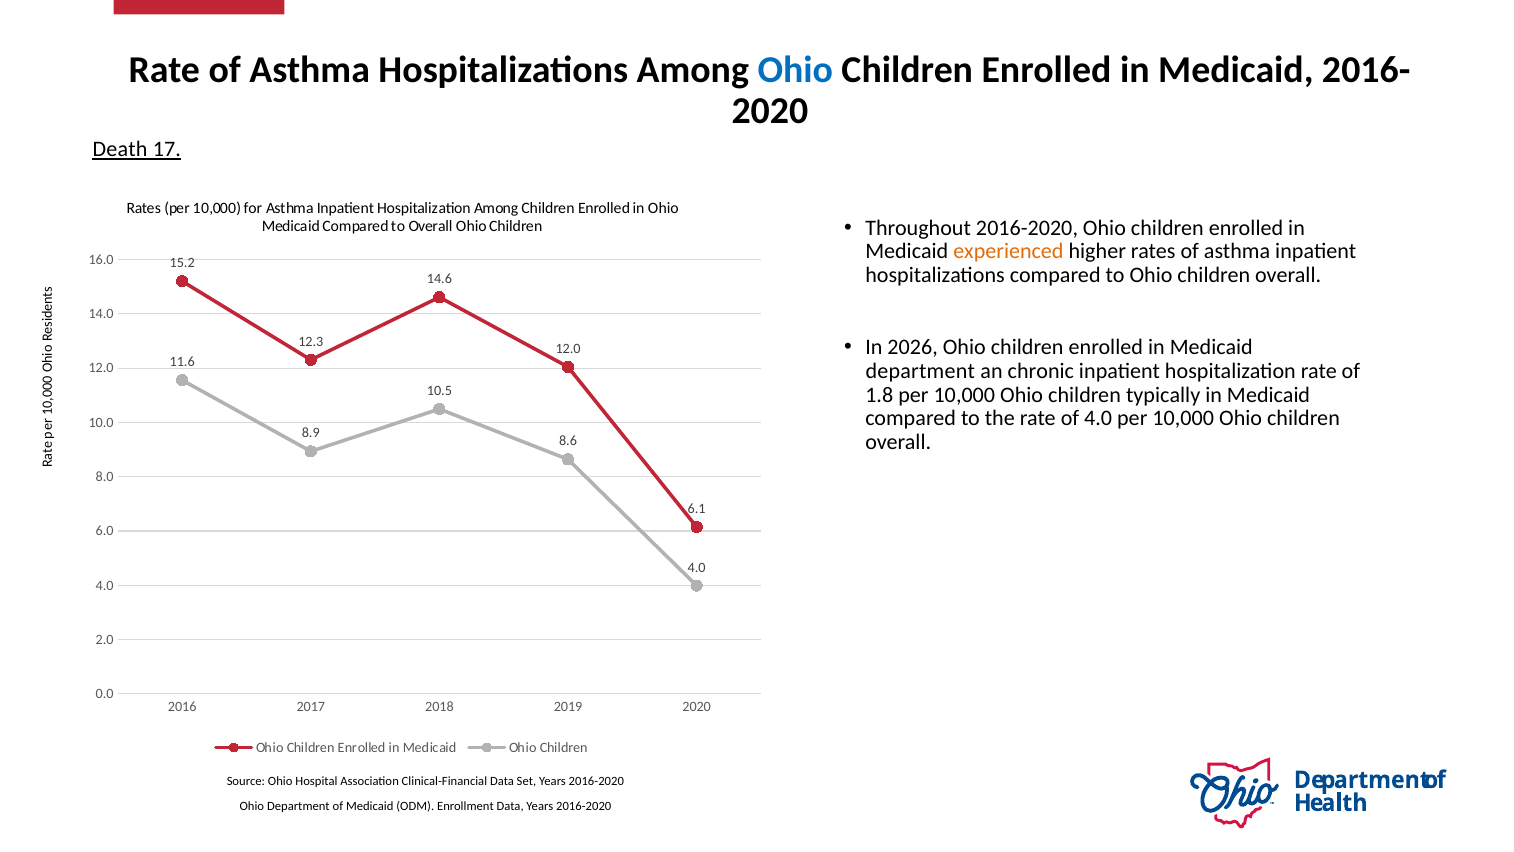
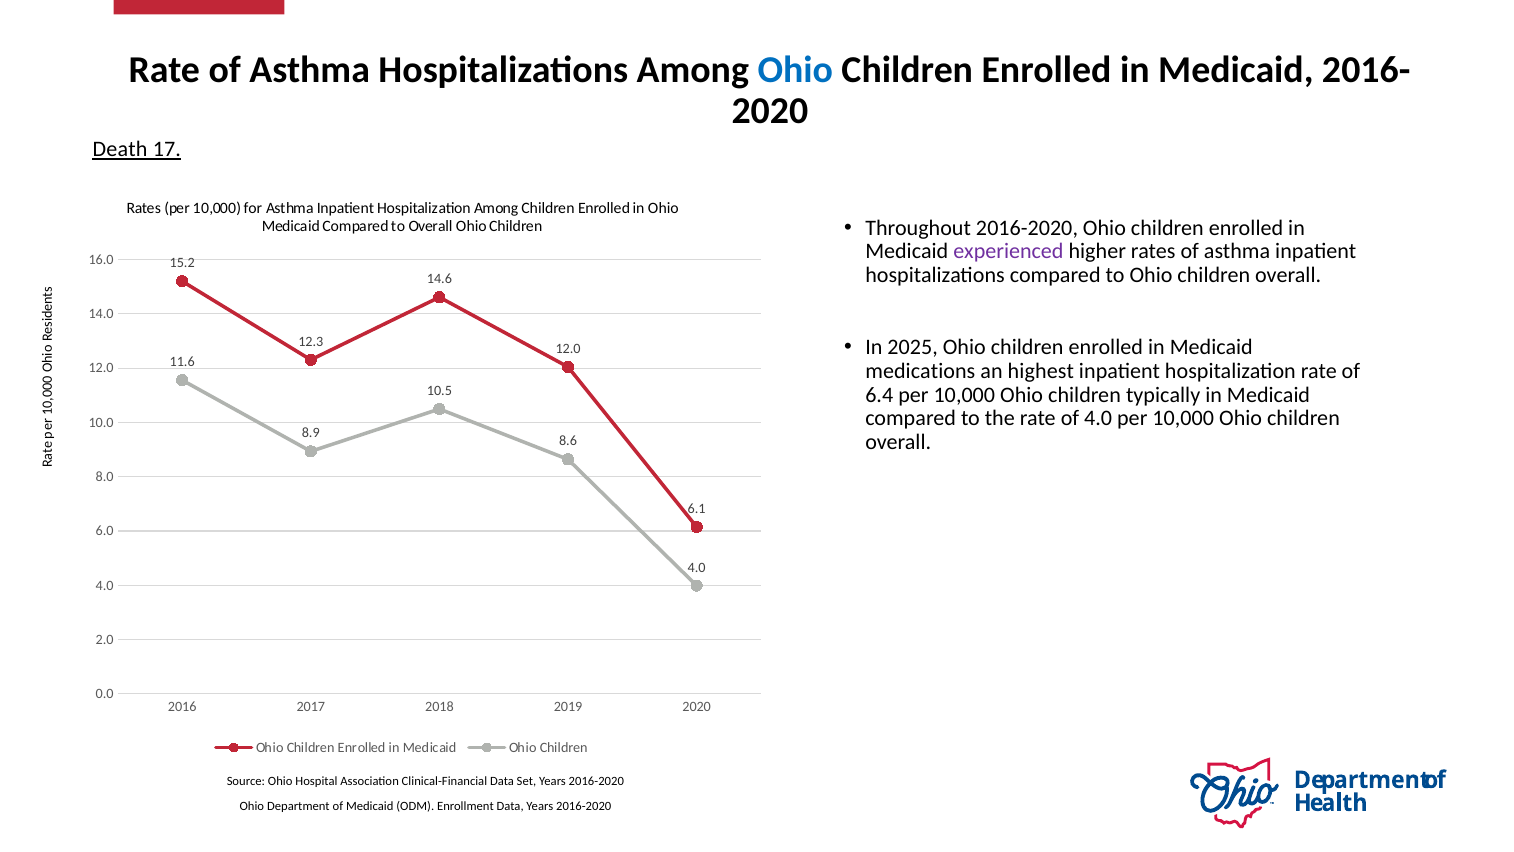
experienced colour: orange -> purple
2026: 2026 -> 2025
department at (920, 371): department -> medications
chronic: chronic -> highest
1.8: 1.8 -> 6.4
